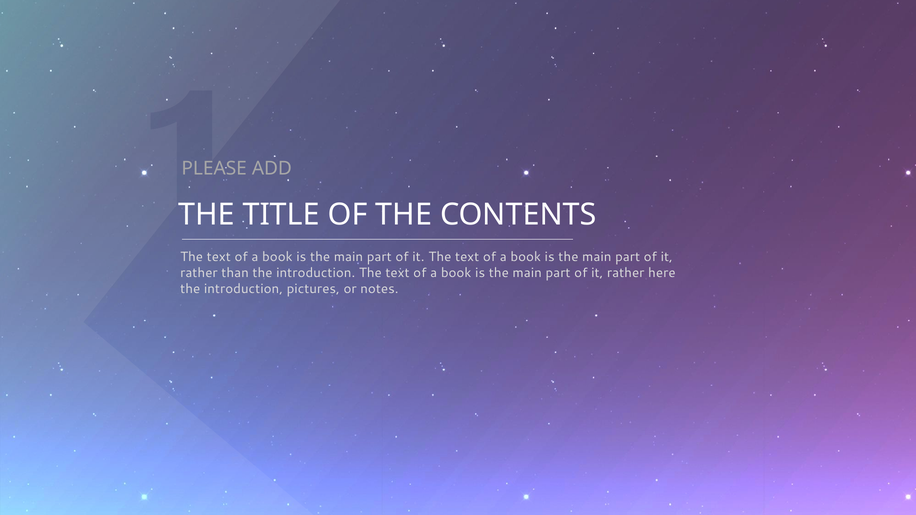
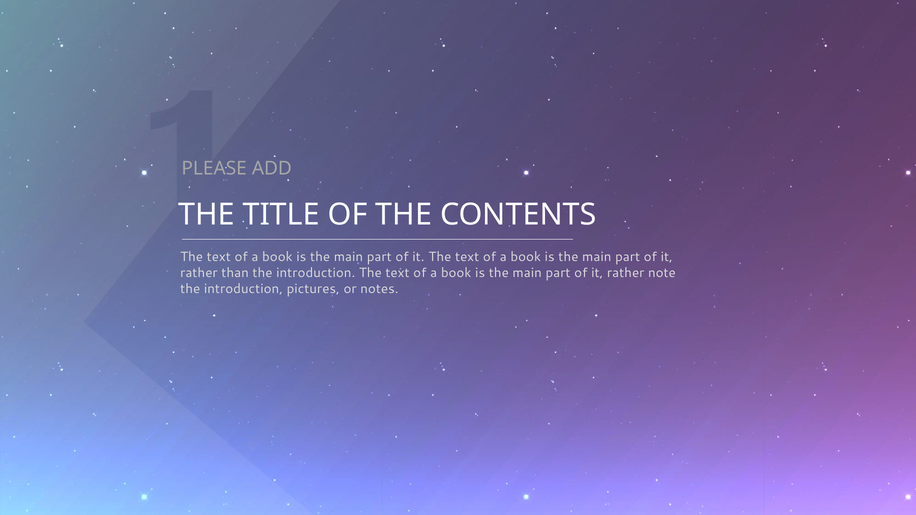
here: here -> note
